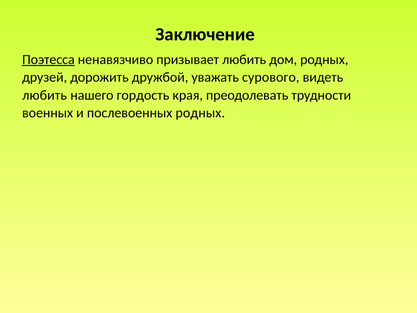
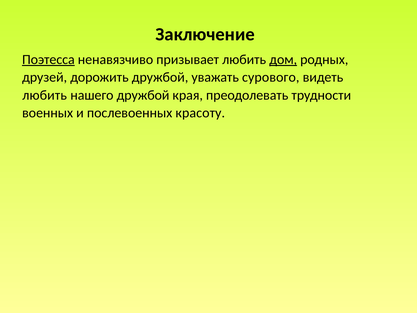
дом underline: none -> present
нашего гордость: гордость -> дружбой
послевоенных родных: родных -> красоту
